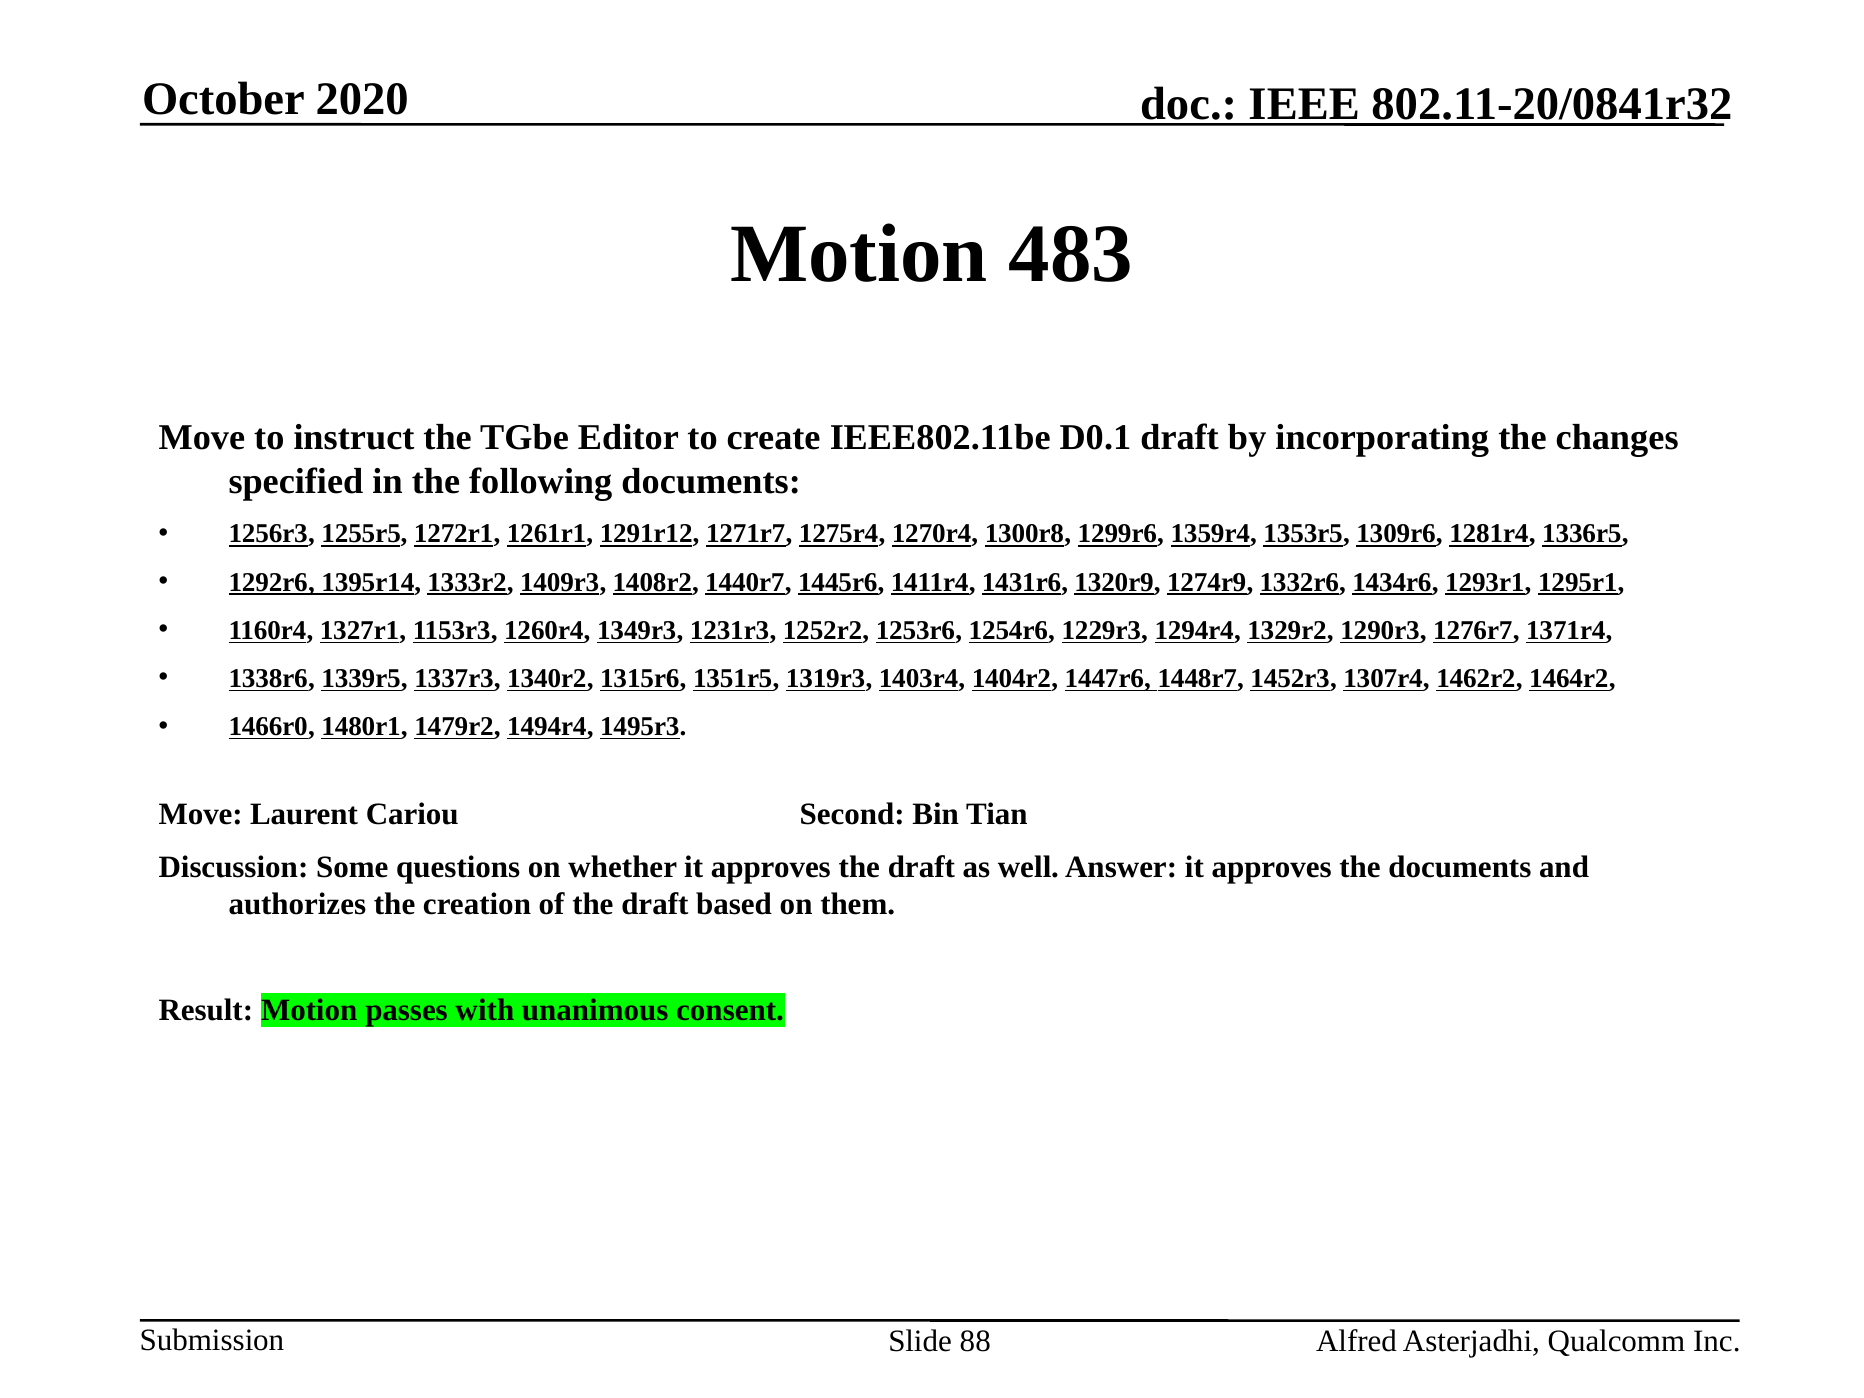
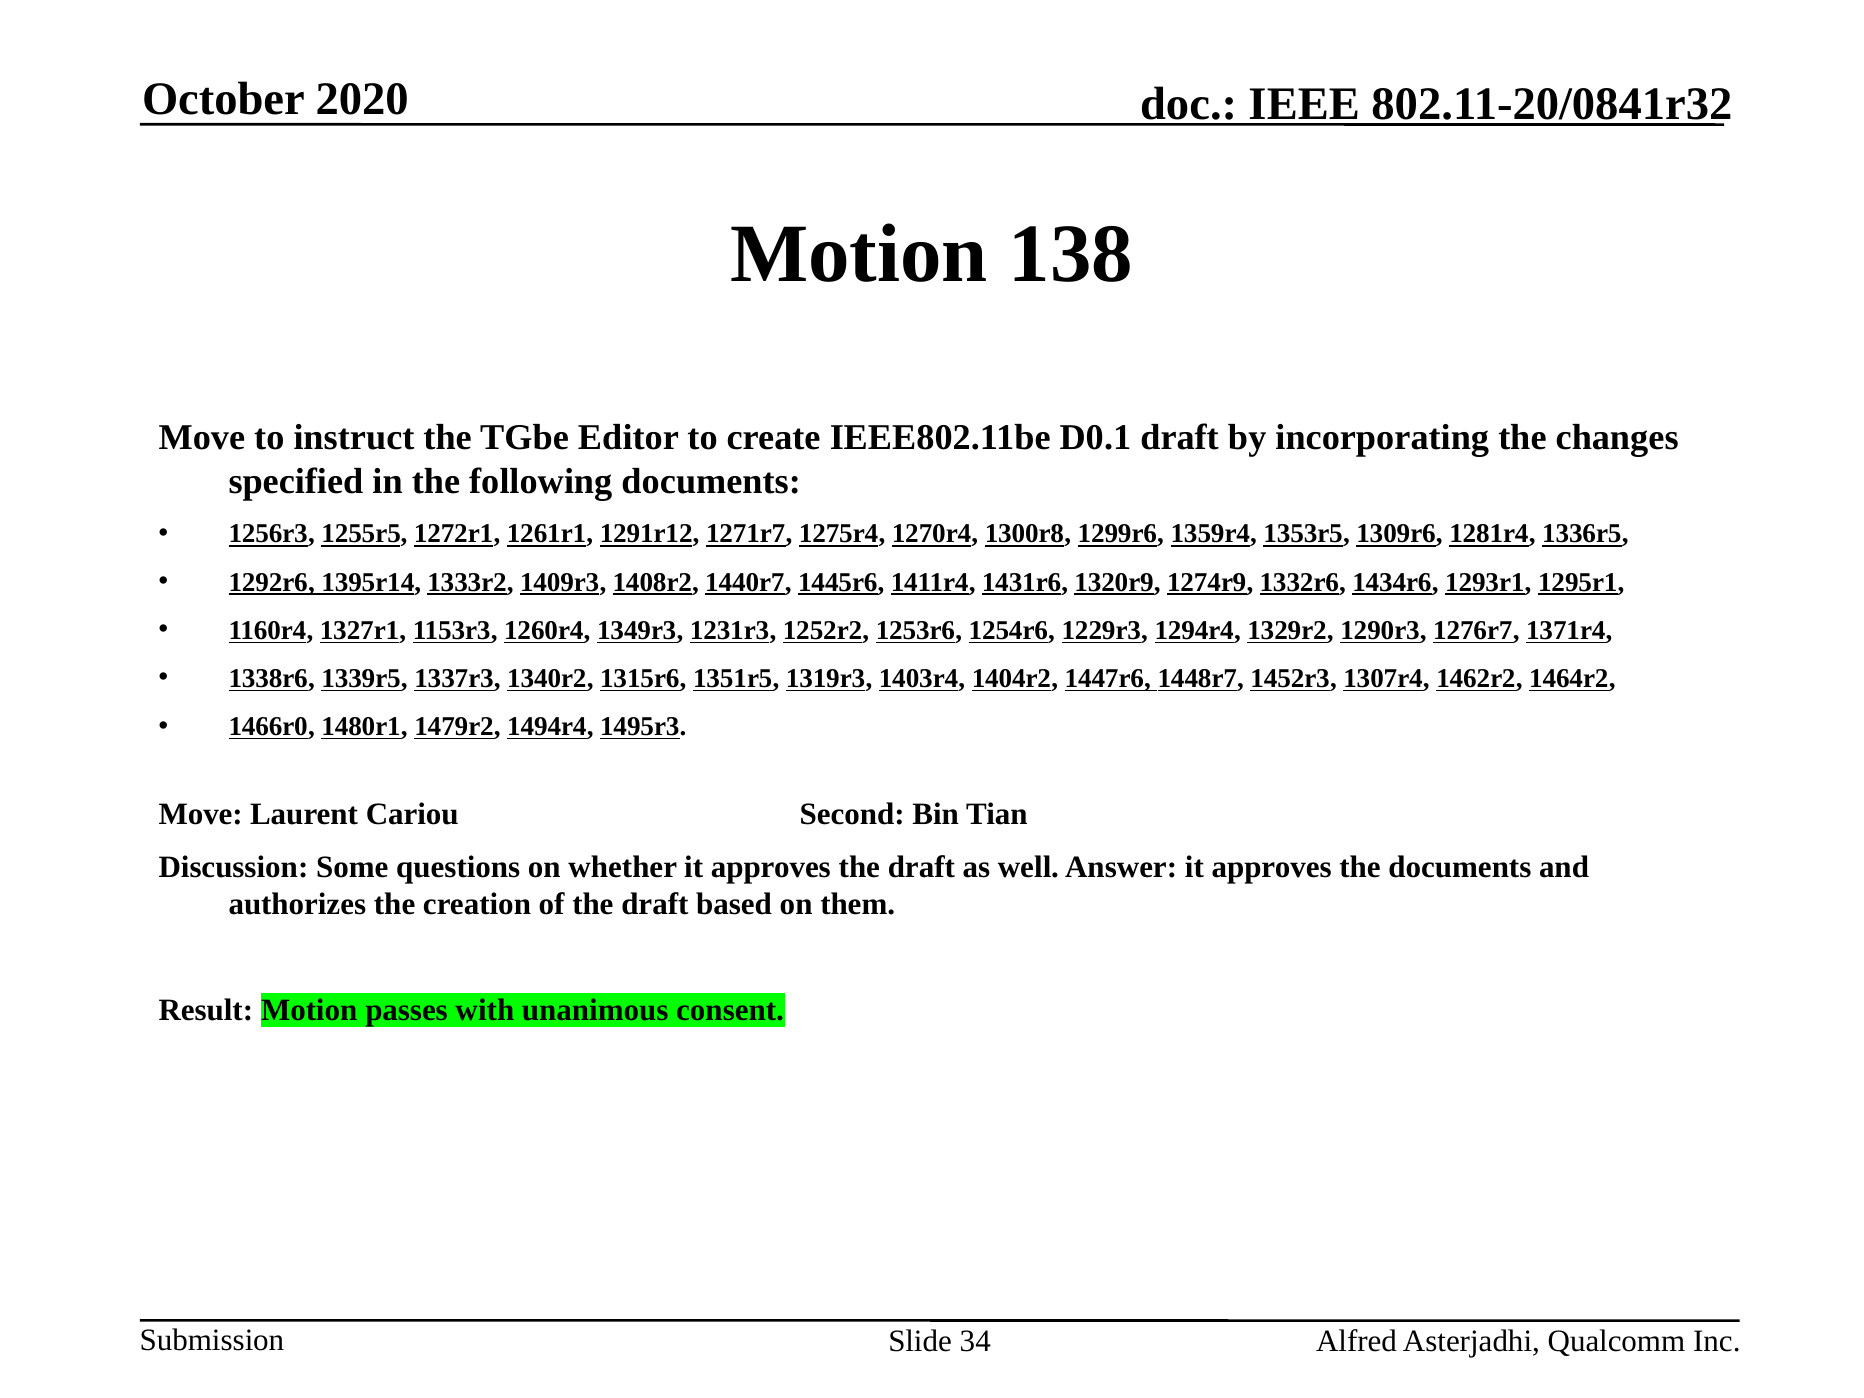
483: 483 -> 138
88: 88 -> 34
